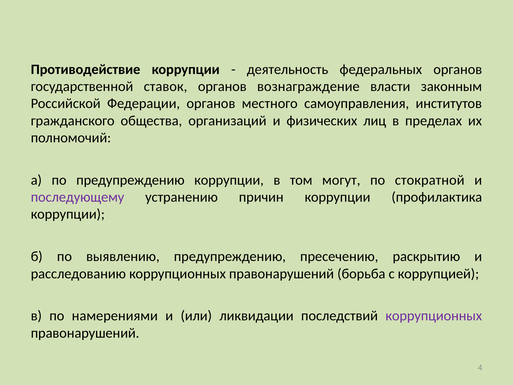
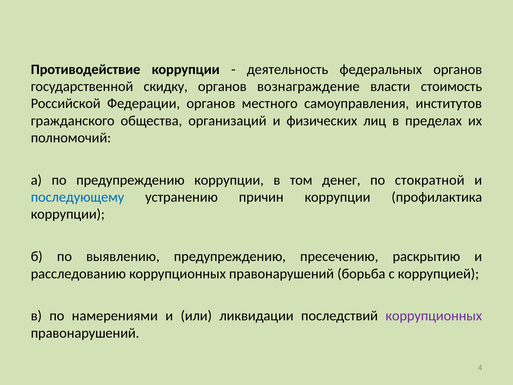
ставок: ставок -> скидку
законным: законным -> стоимость
могут: могут -> денег
последующему colour: purple -> blue
